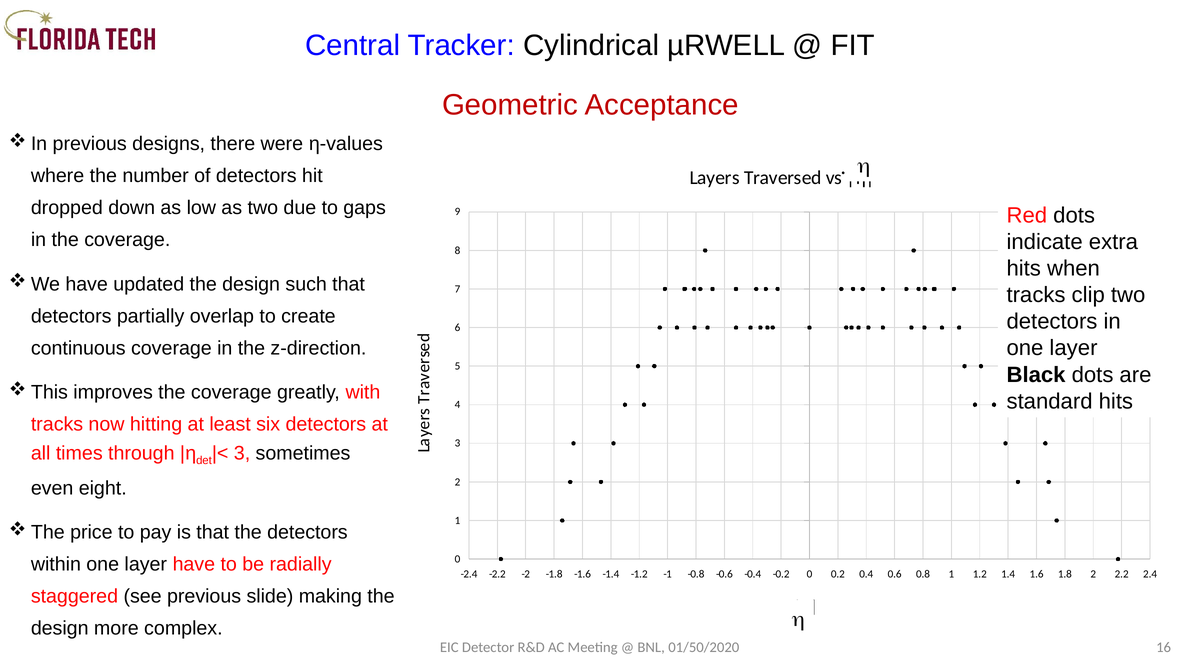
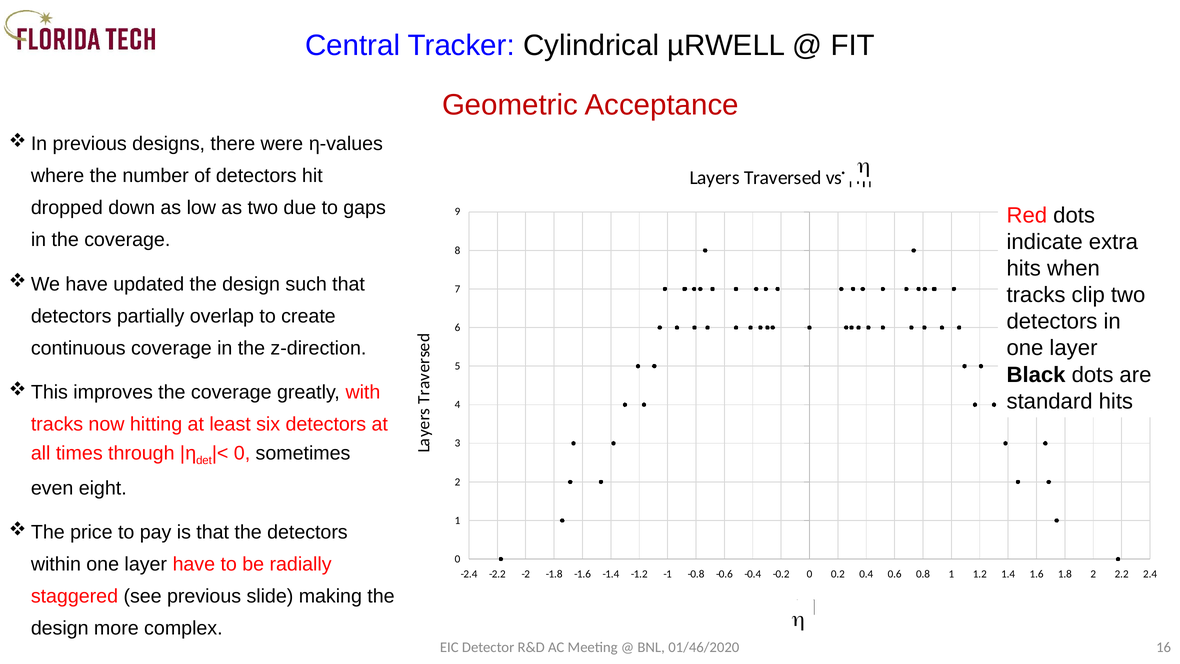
3 at (242, 453): 3 -> 0
01/50/2020: 01/50/2020 -> 01/46/2020
